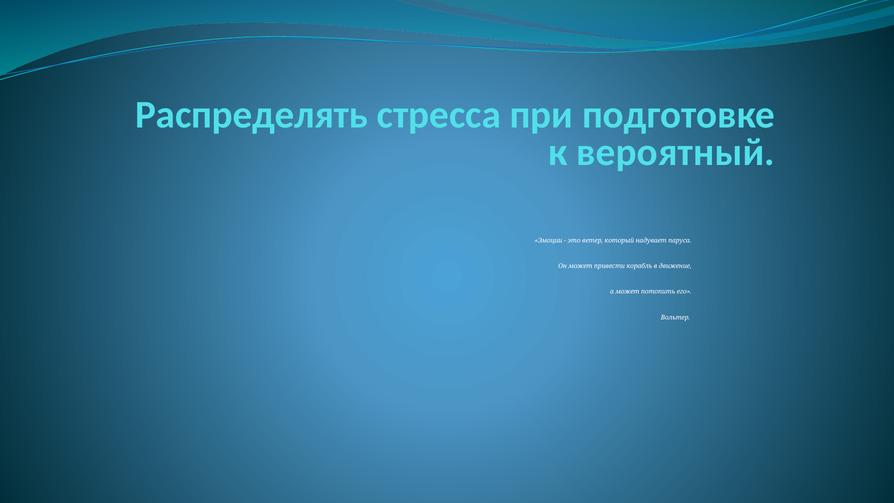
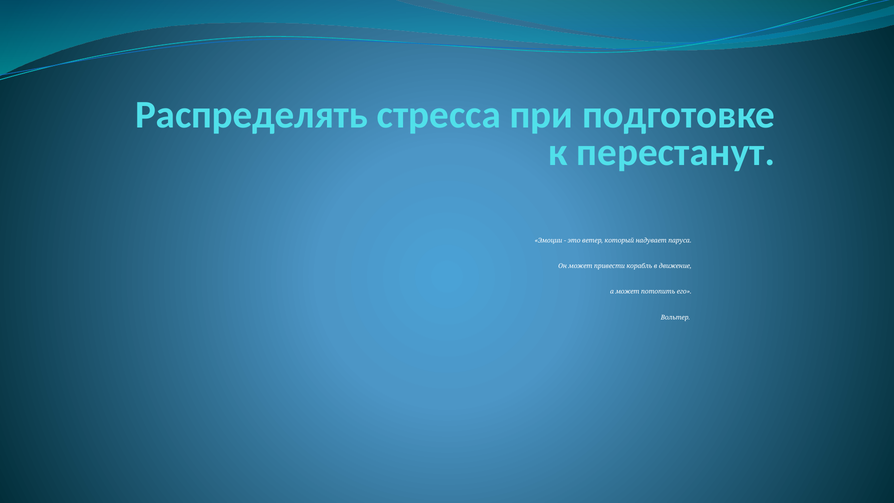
вероятный: вероятный -> перестанут
